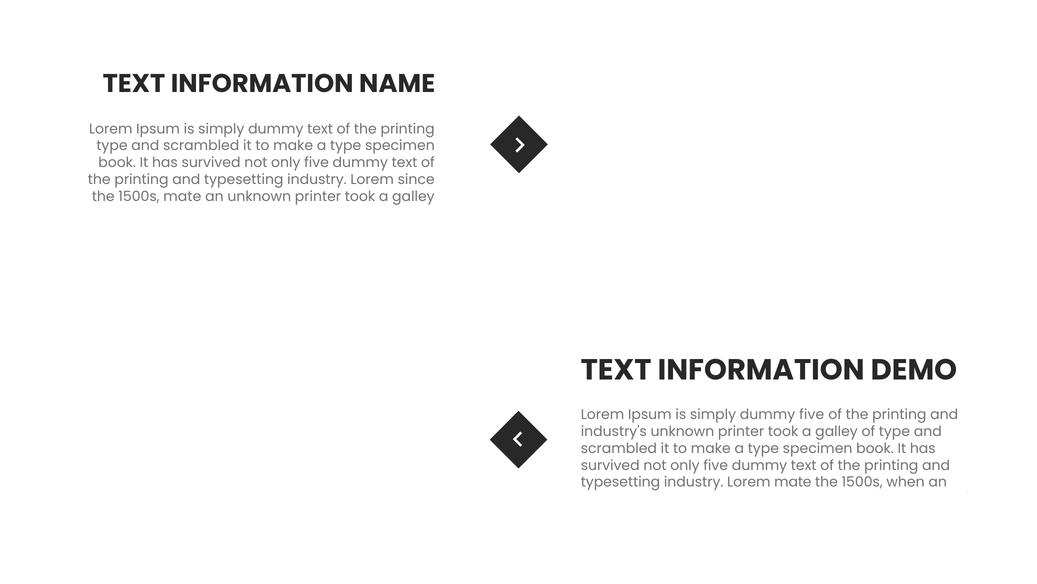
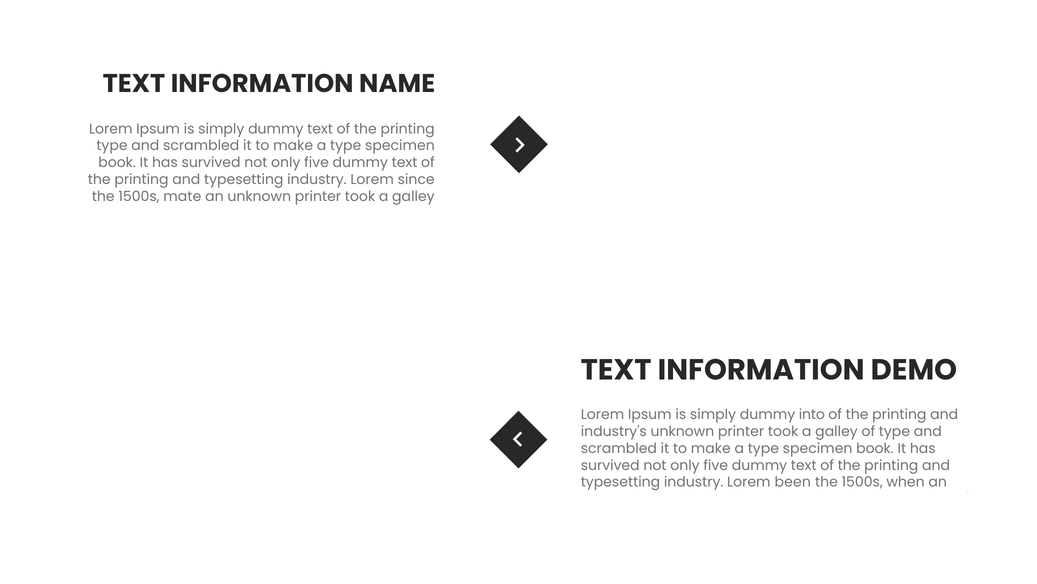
dummy five: five -> into
Lorem mate: mate -> been
